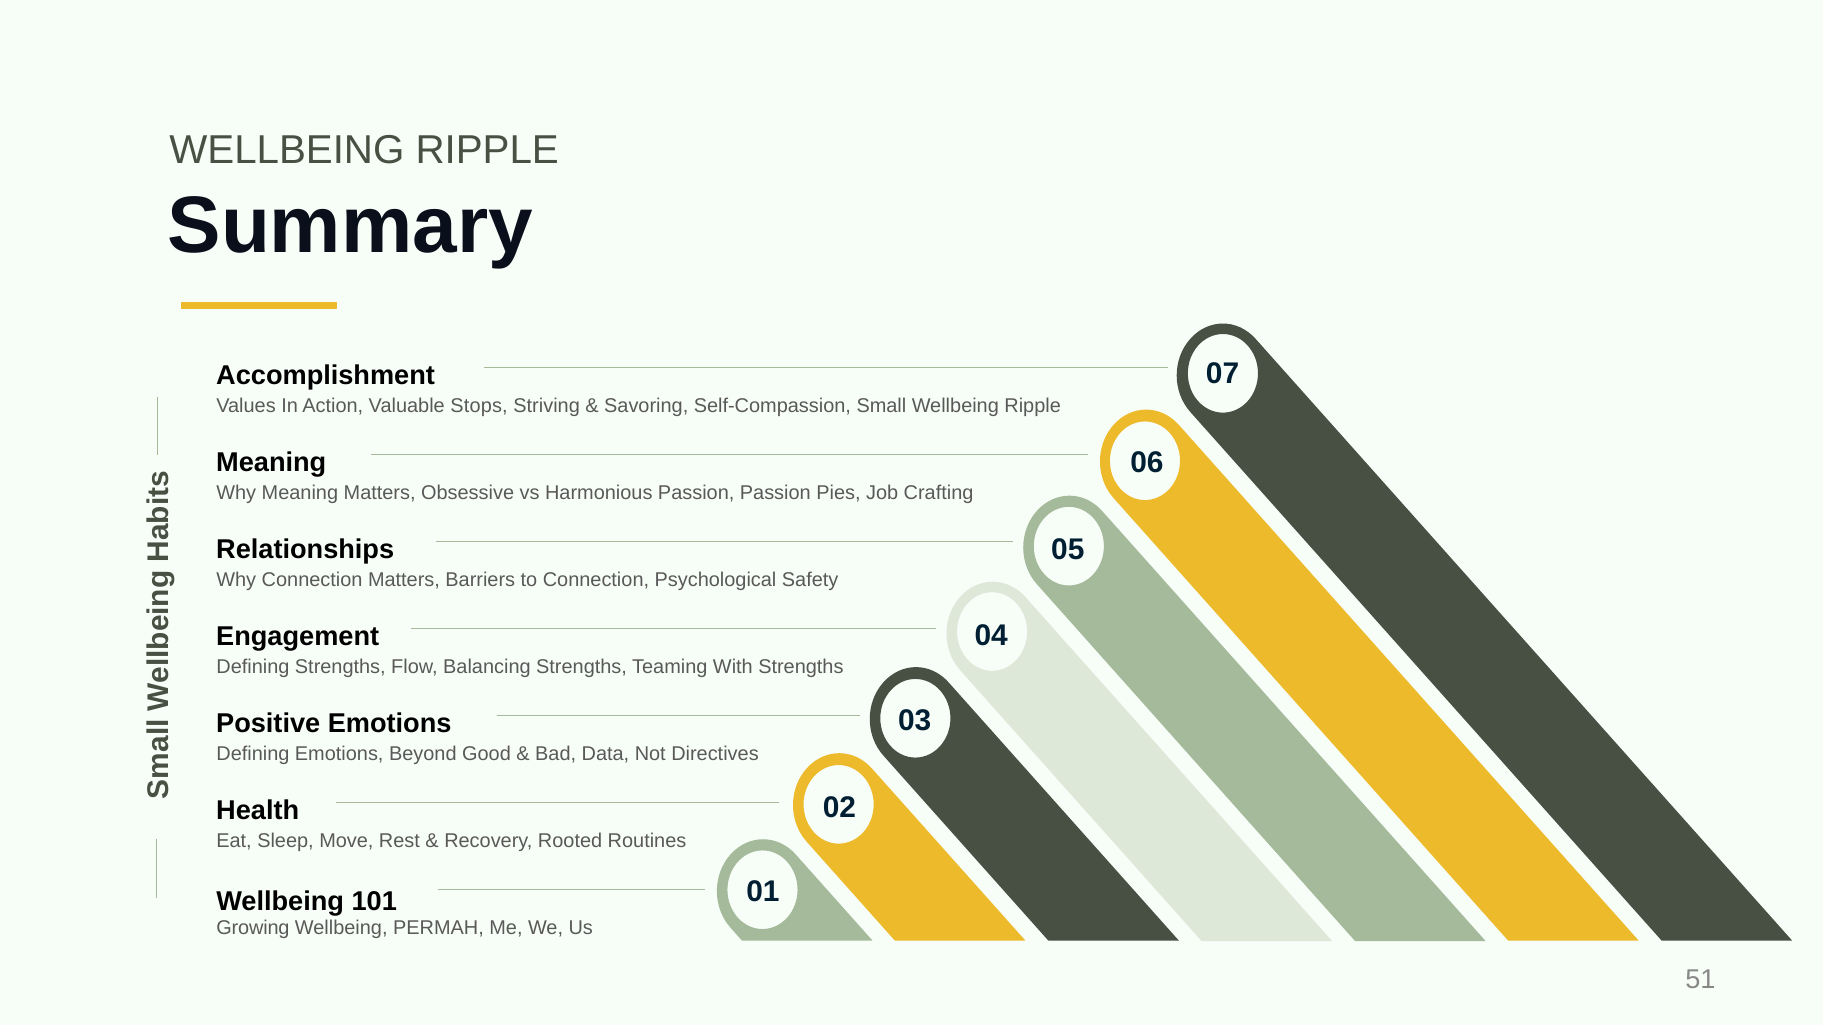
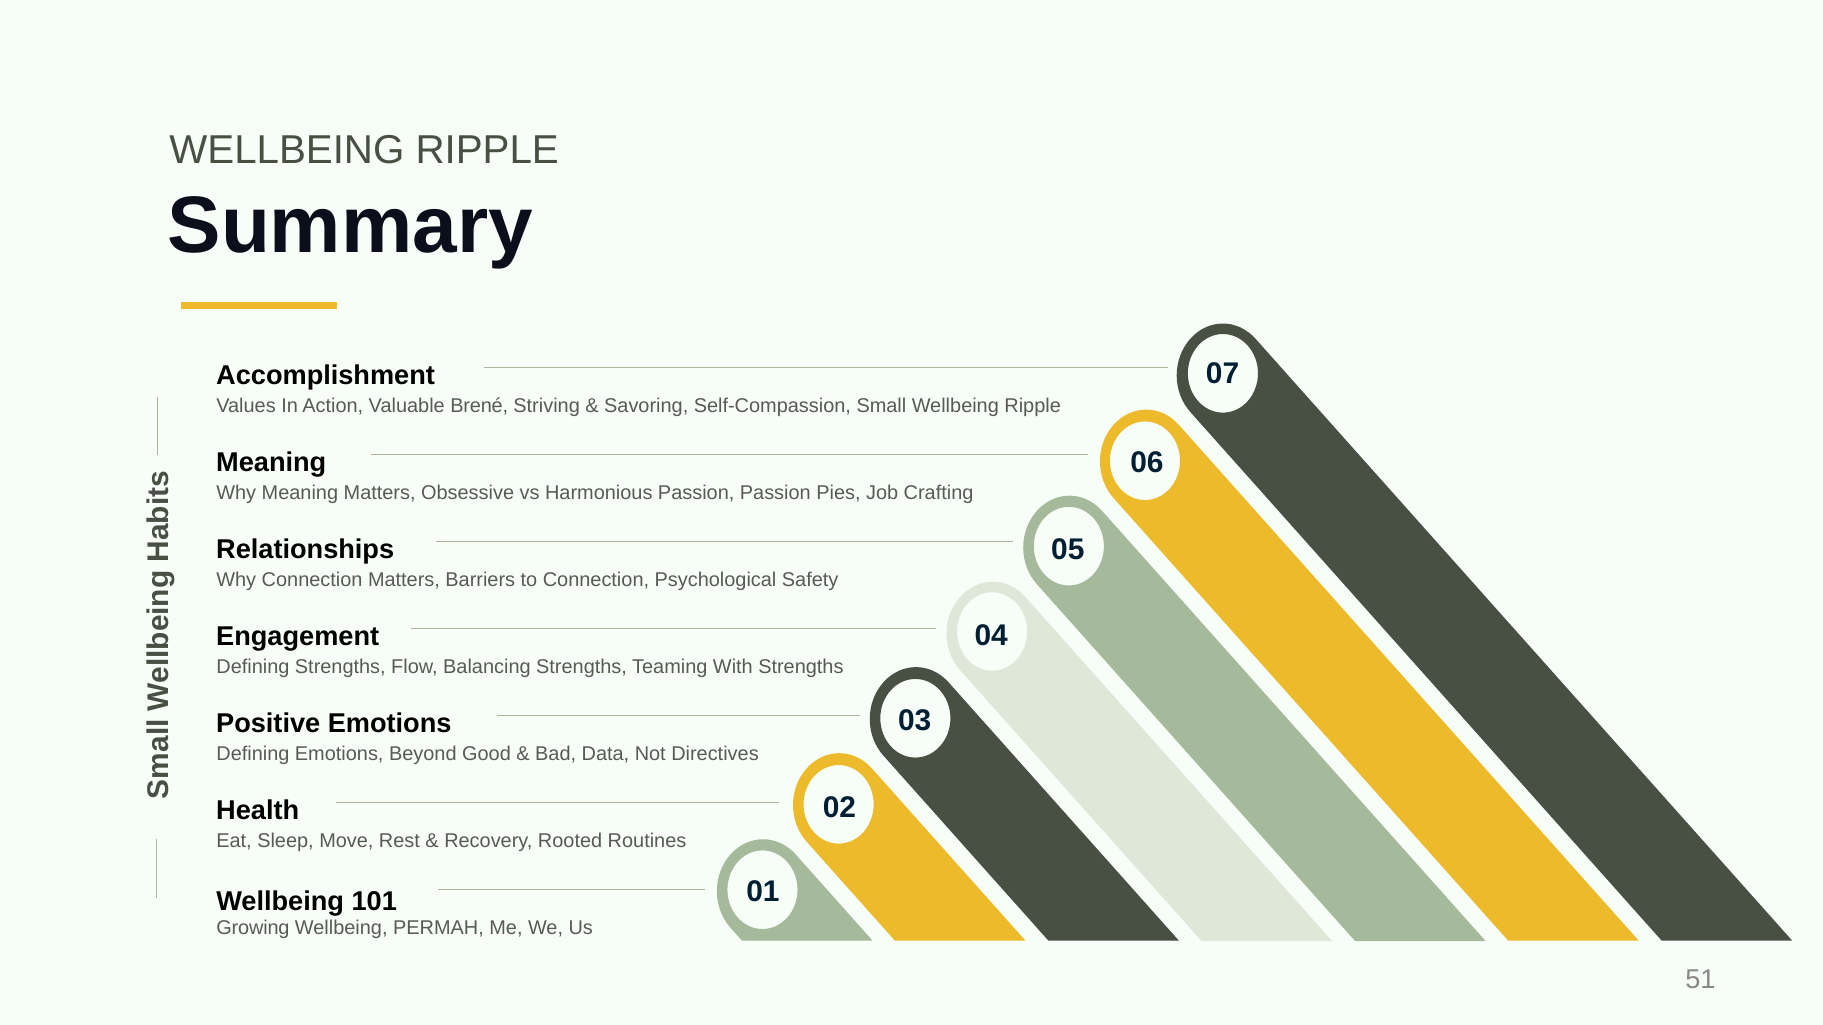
Stops: Stops -> Brené
